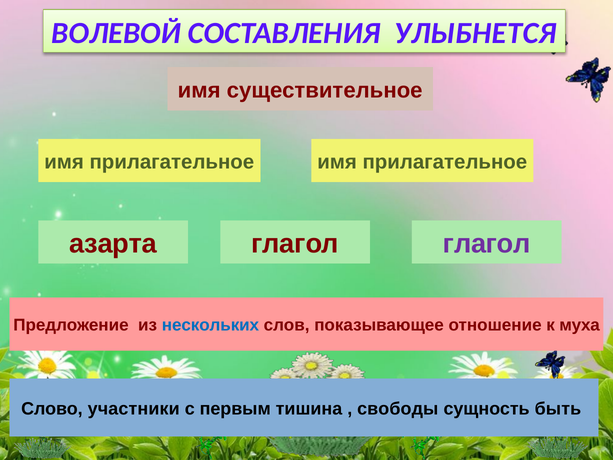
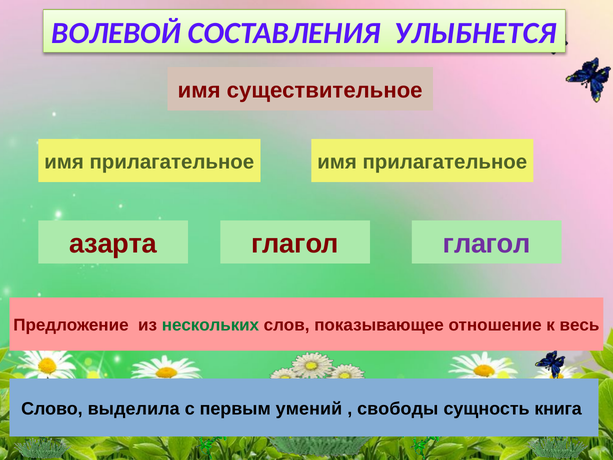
нескольких colour: blue -> green
муха: муха -> весь
участники: участники -> выделила
тишина: тишина -> умений
быть: быть -> книга
